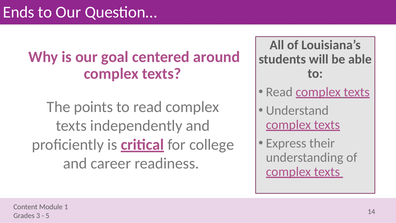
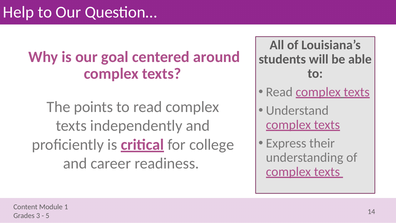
Ends: Ends -> Help
